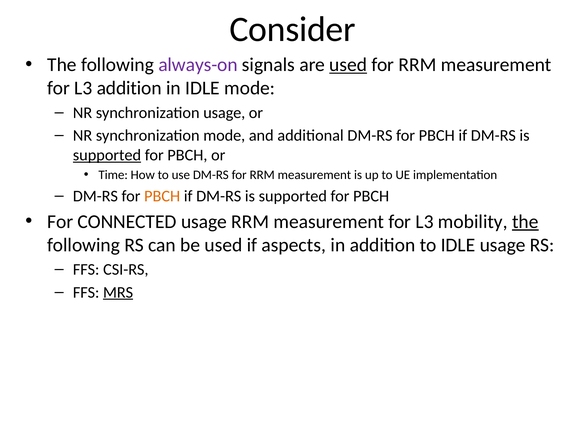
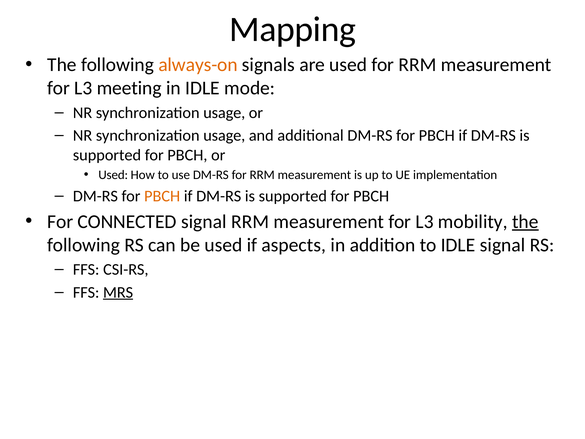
Consider: Consider -> Mapping
always-on colour: purple -> orange
used at (348, 65) underline: present -> none
L3 addition: addition -> meeting
mode at (224, 135): mode -> usage
supported at (107, 155) underline: present -> none
Time at (113, 175): Time -> Used
CONNECTED usage: usage -> signal
IDLE usage: usage -> signal
